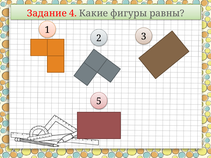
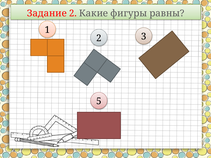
Задание 4: 4 -> 2
